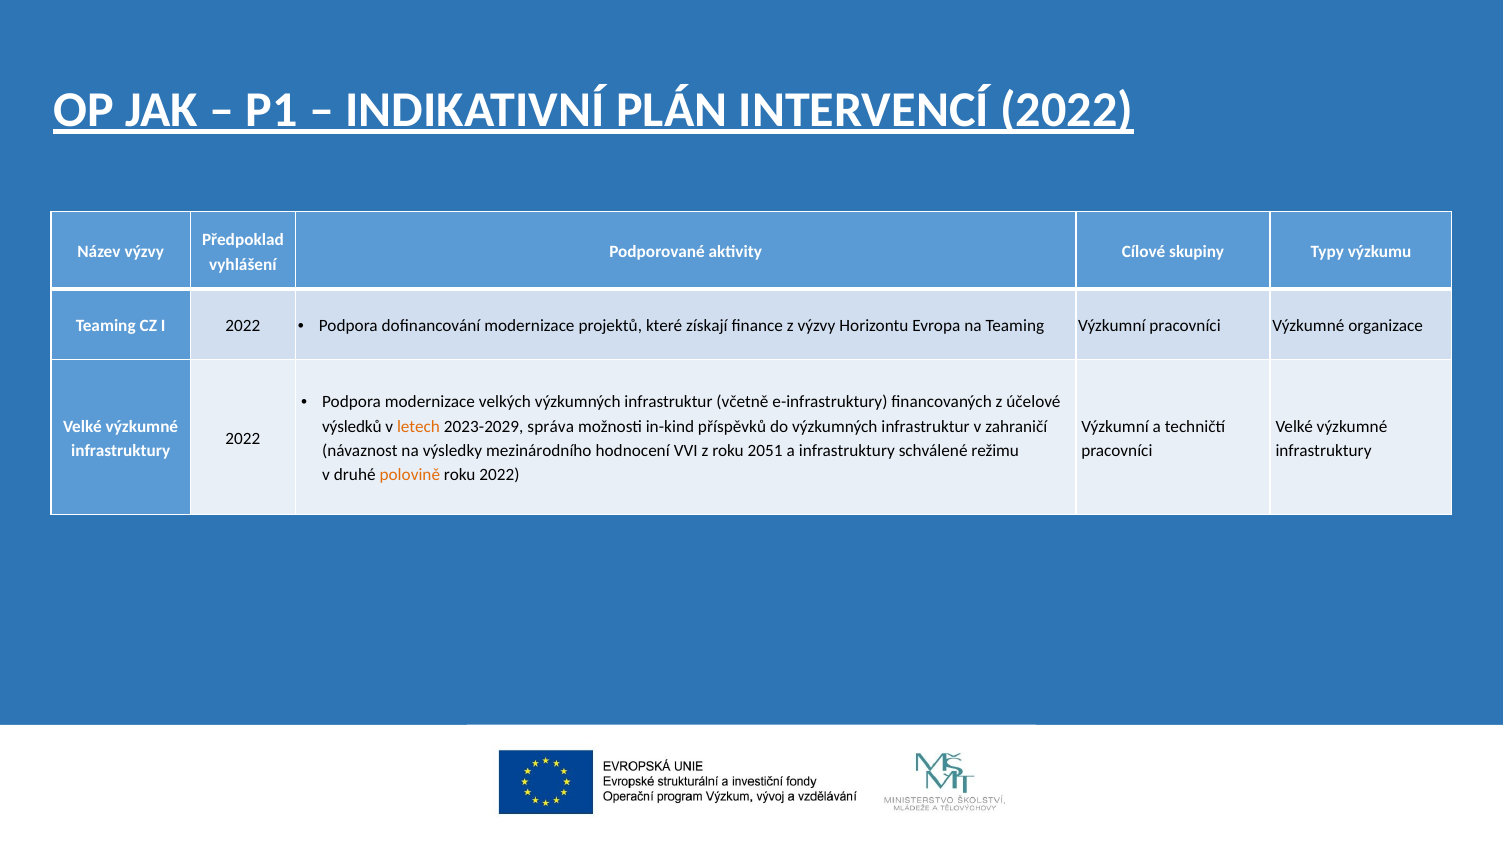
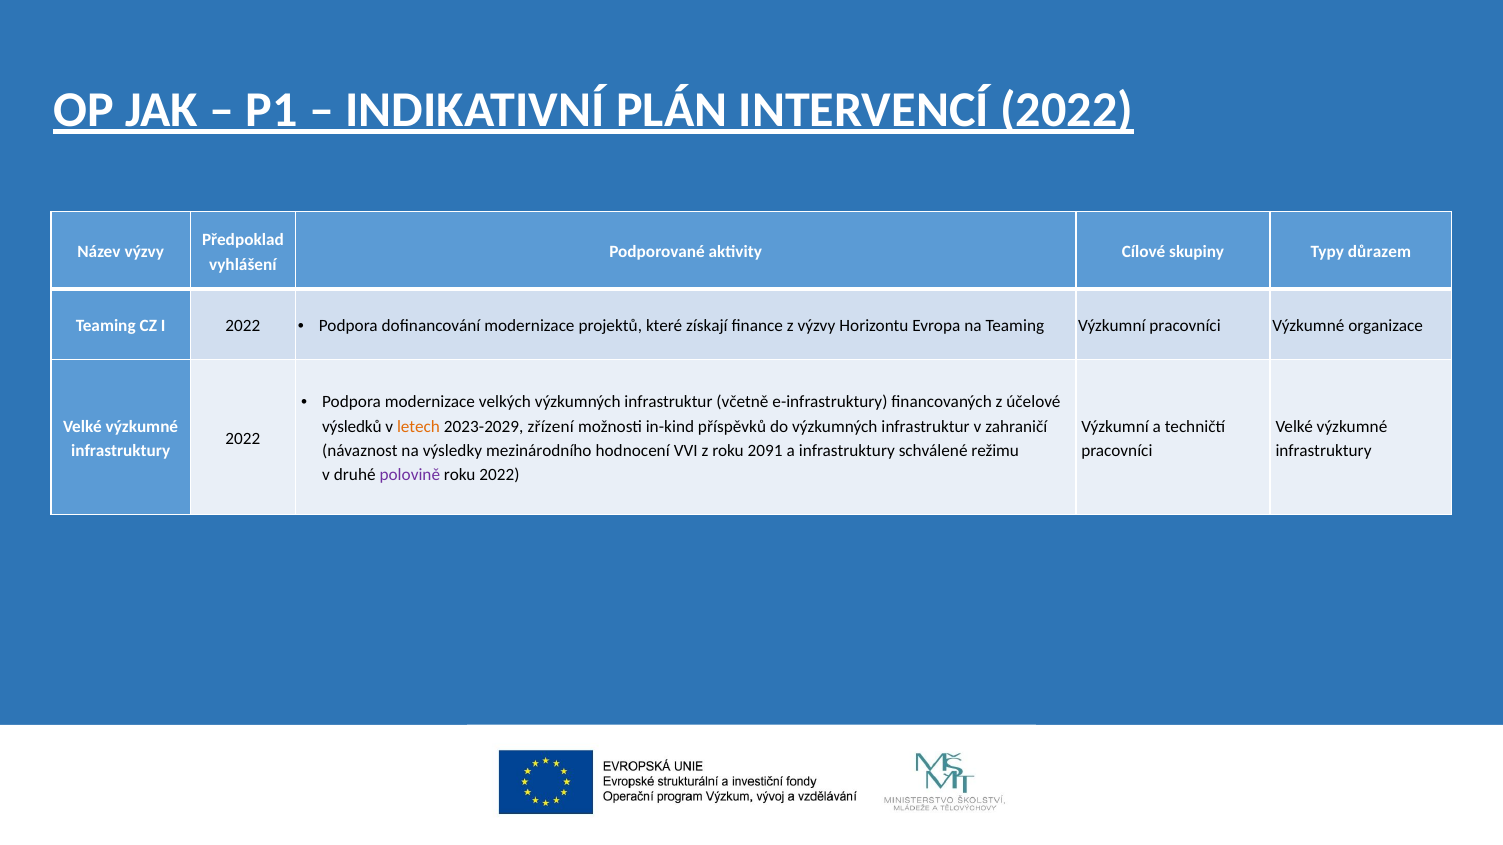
výzkumu: výzkumu -> důrazem
správa: správa -> zřízení
2051: 2051 -> 2091
polovině colour: orange -> purple
